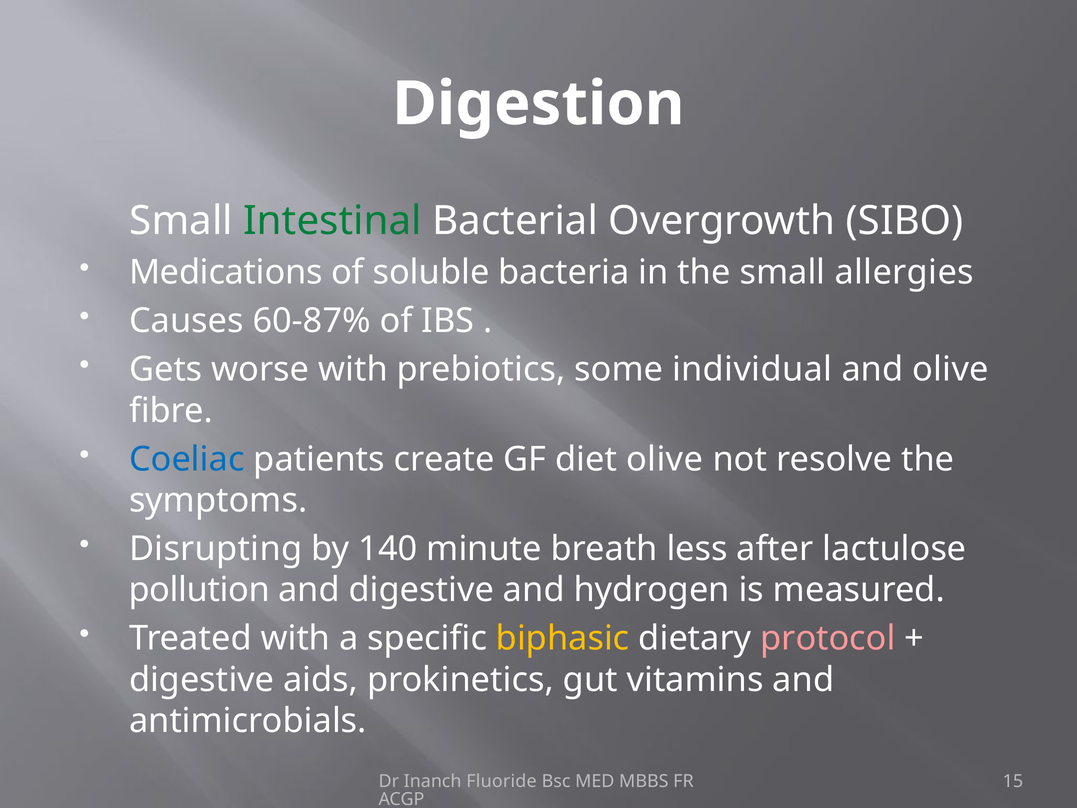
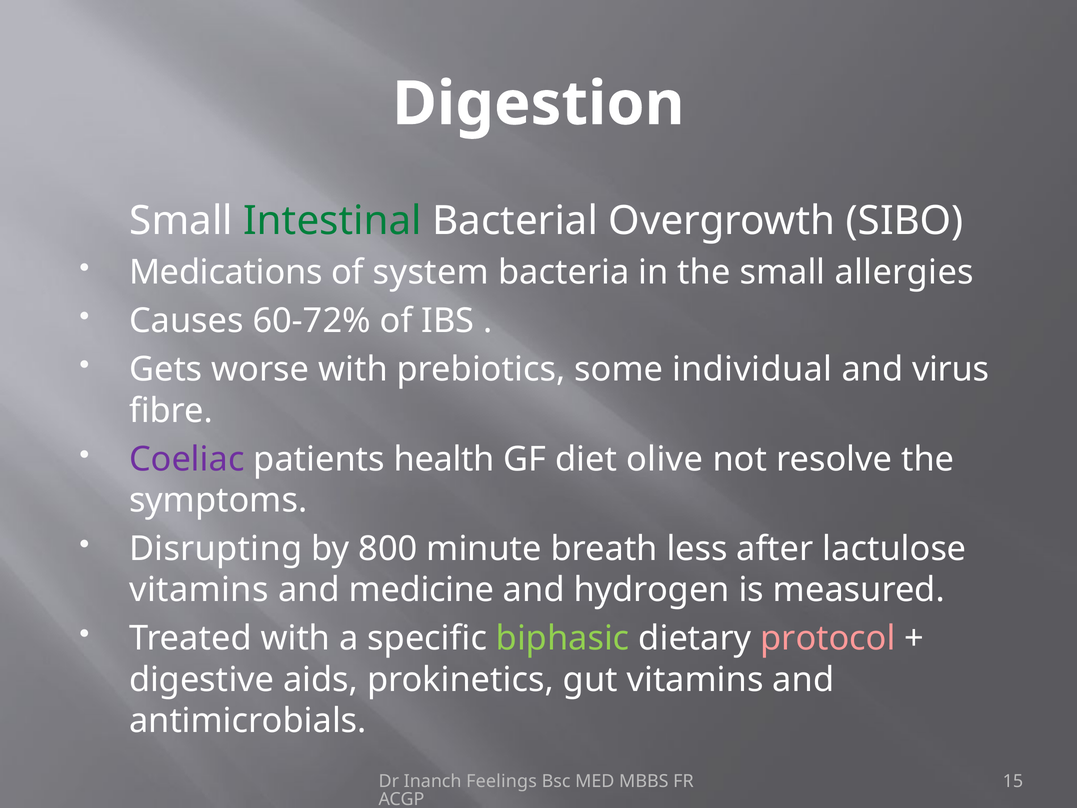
soluble: soluble -> system
60-87%: 60-87% -> 60-72%
and olive: olive -> virus
Coeliac colour: blue -> purple
create: create -> health
140: 140 -> 800
pollution at (199, 590): pollution -> vitamins
and digestive: digestive -> medicine
biphasic colour: yellow -> light green
Fluoride: Fluoride -> Feelings
